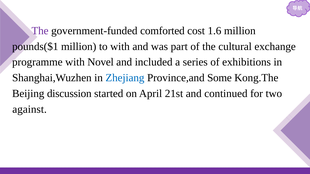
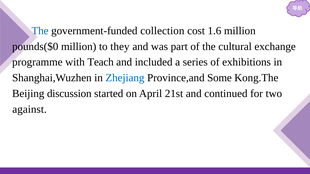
The at (40, 31) colour: purple -> blue
comforted: comforted -> collection
pounds($1: pounds($1 -> pounds($0
to with: with -> they
Novel: Novel -> Teach
